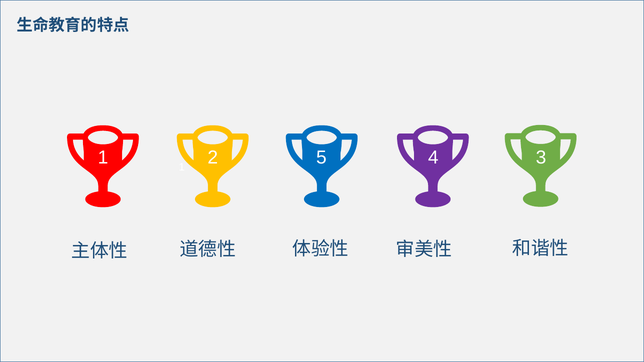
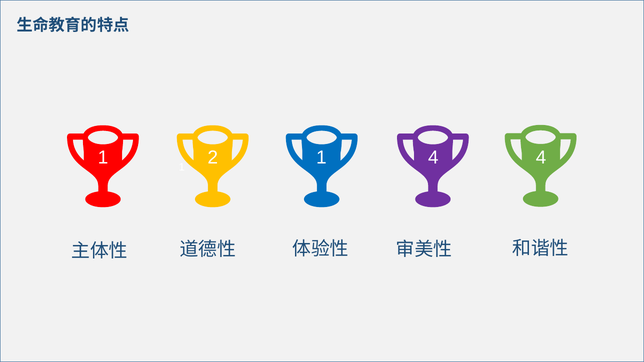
2 5: 5 -> 1
4 3: 3 -> 4
